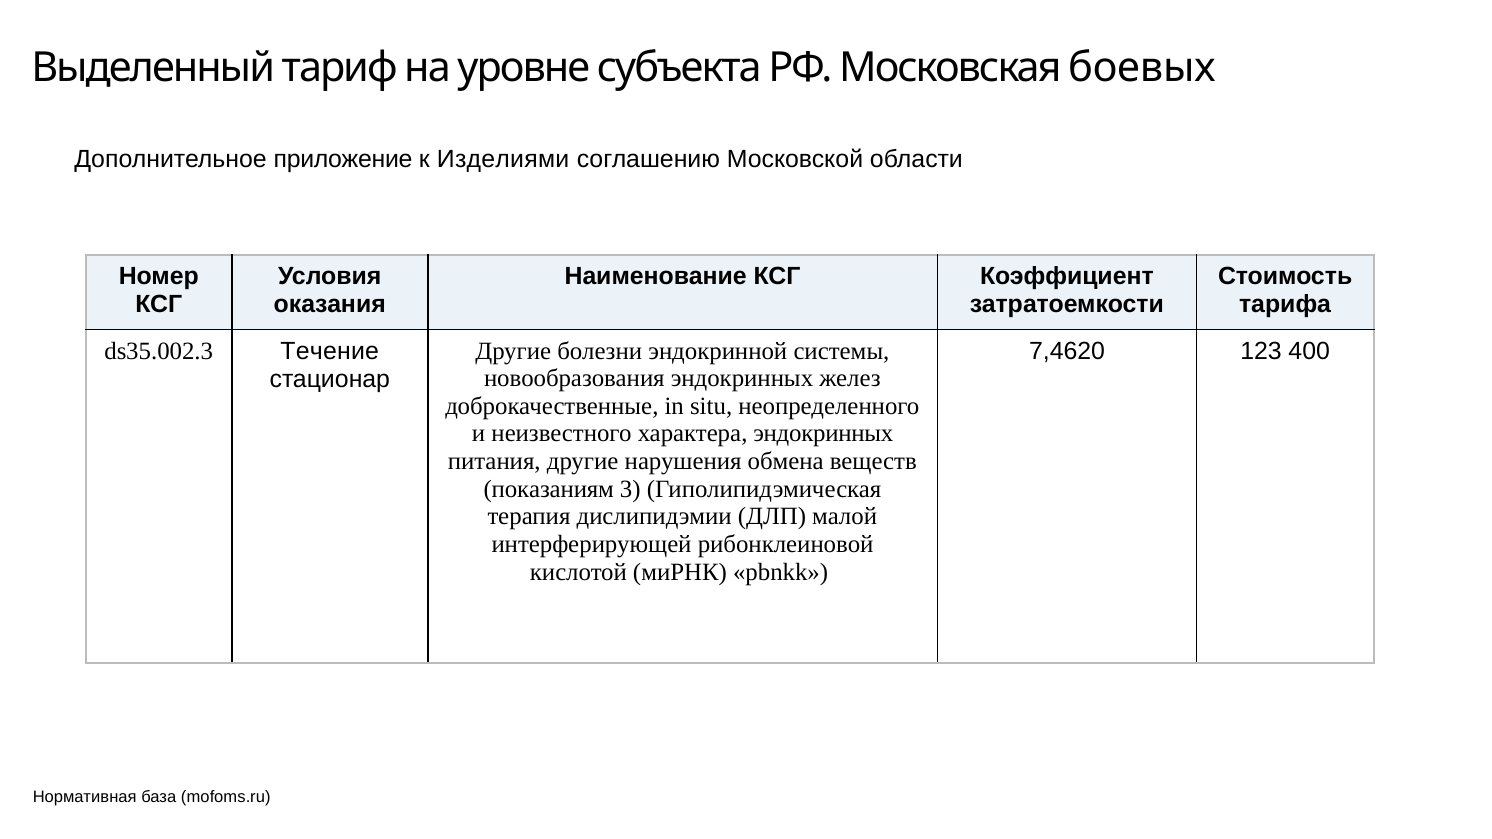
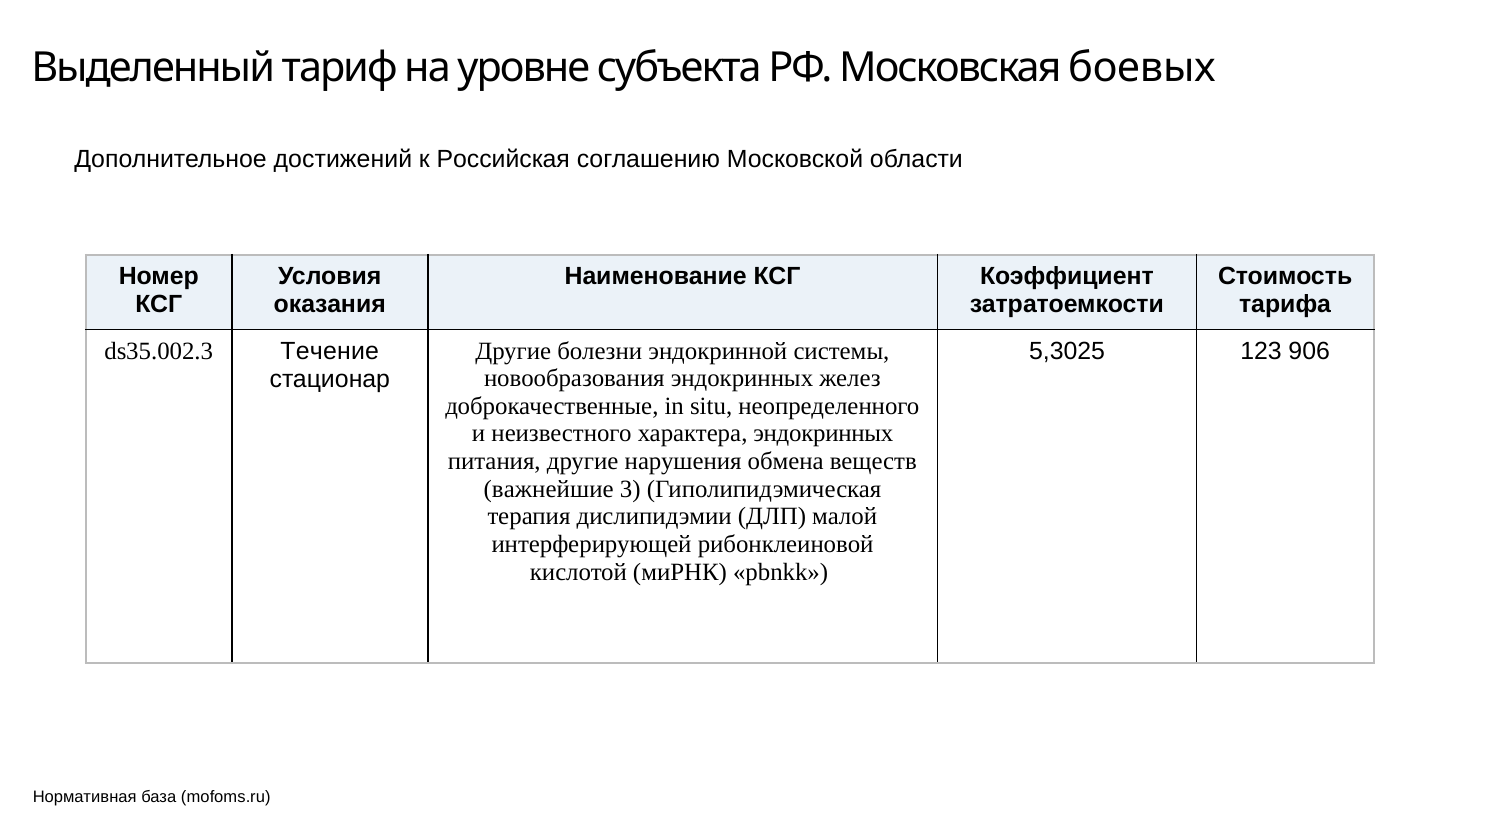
приложение: приложение -> достижений
Изделиями: Изделиями -> Российская
7,4620: 7,4620 -> 5,3025
400: 400 -> 906
показаниям: показаниям -> важнейшие
